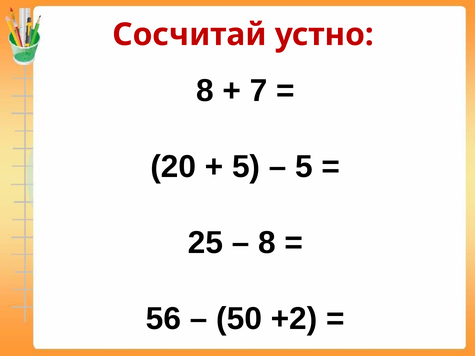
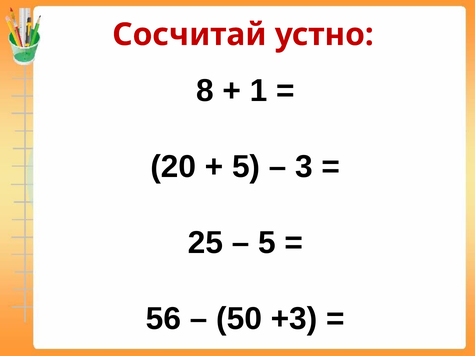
7: 7 -> 1
5 at (304, 167): 5 -> 3
8 at (267, 243): 8 -> 5
+2: +2 -> +3
